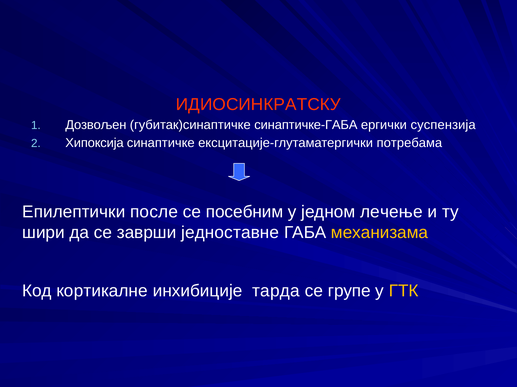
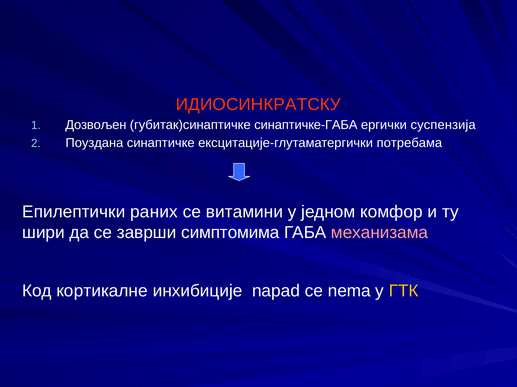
Хипоксија: Хипоксија -> Поуздана
после: после -> раних
посебним: посебним -> витамини
лечење: лечење -> комфор
једноставне: једноставне -> симптомима
механизама colour: yellow -> pink
тарда: тарда -> napad
групе: групе -> nema
